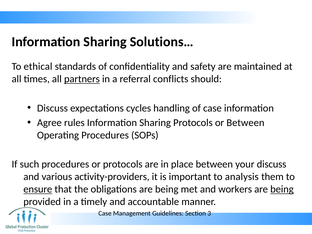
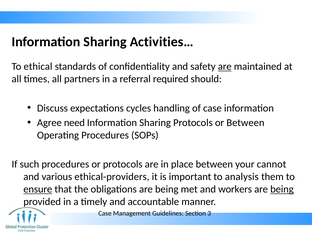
Solutions…: Solutions… -> Activities…
are at (225, 67) underline: none -> present
partners underline: present -> none
conflicts: conflicts -> required
rules: rules -> need
your discuss: discuss -> cannot
activity-providers: activity-providers -> ethical-providers
